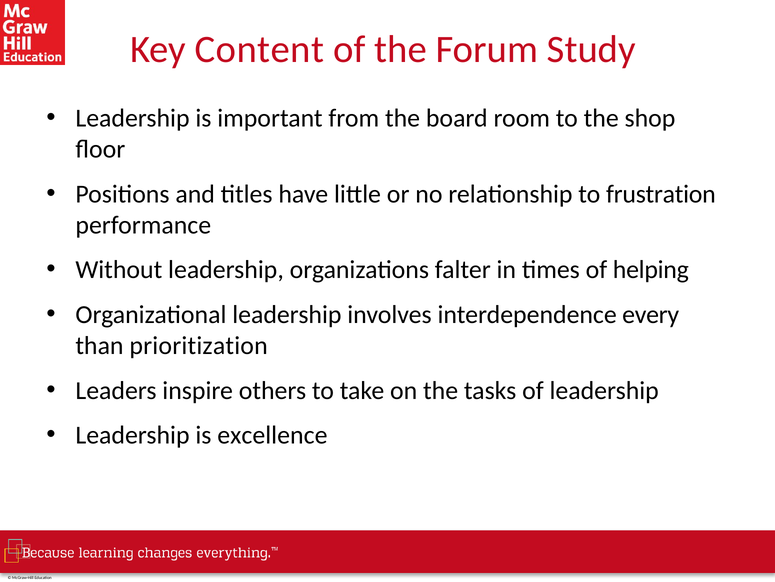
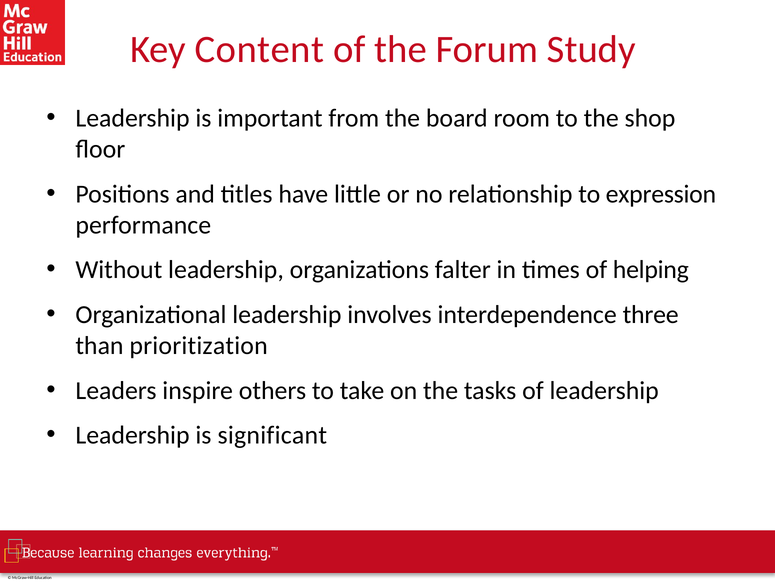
frustration: frustration -> expression
every: every -> three
excellence: excellence -> significant
